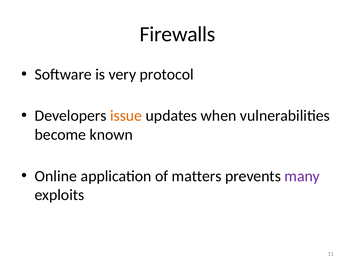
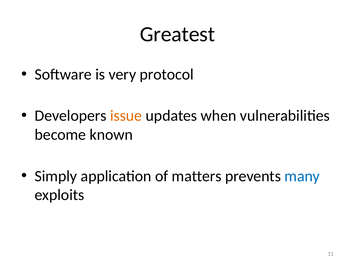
Firewalls: Firewalls -> Greatest
Online: Online -> Simply
many colour: purple -> blue
